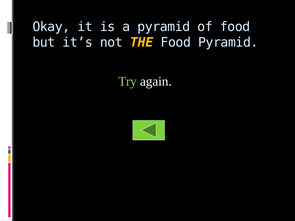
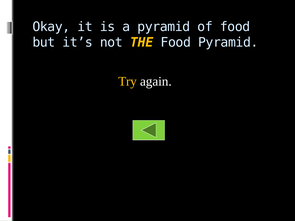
Try colour: light green -> yellow
